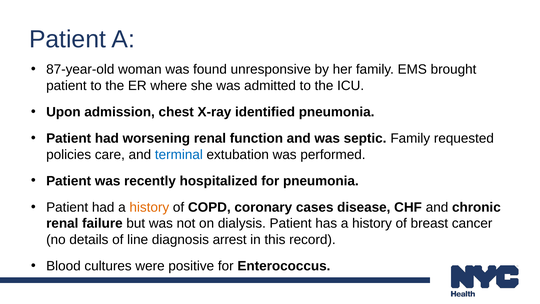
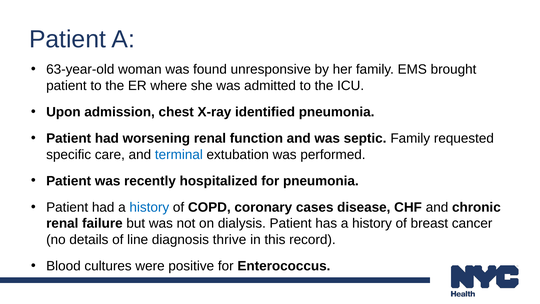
87-year-old: 87-year-old -> 63-year-old
policies: policies -> specific
history at (149, 207) colour: orange -> blue
arrest: arrest -> thrive
